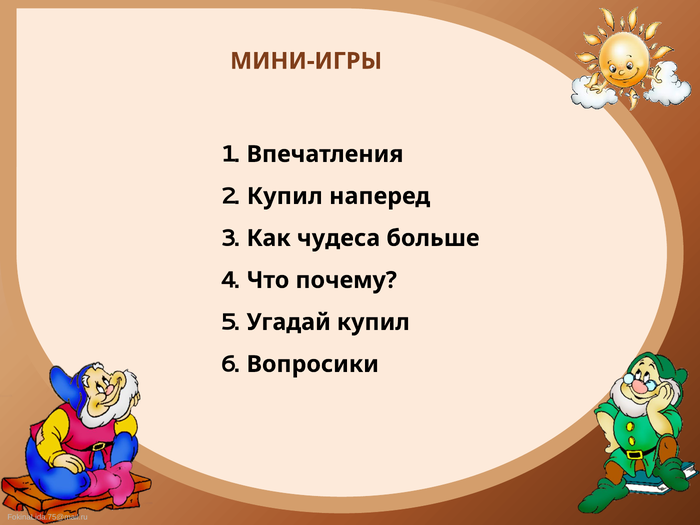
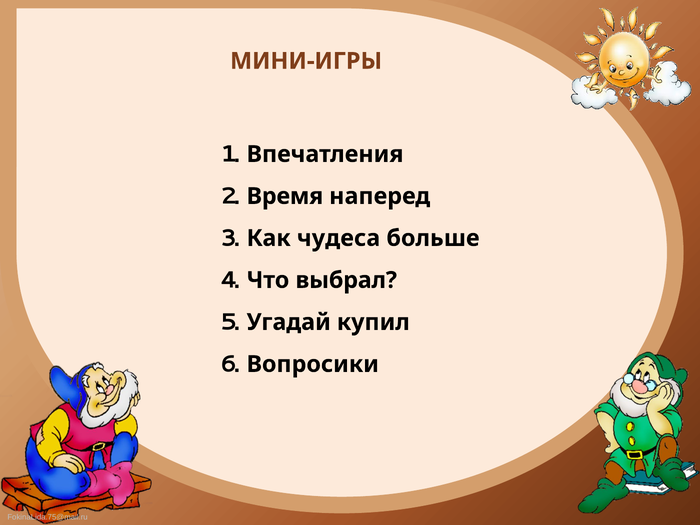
Купил at (285, 196): Купил -> Время
почему: почему -> выбрал
